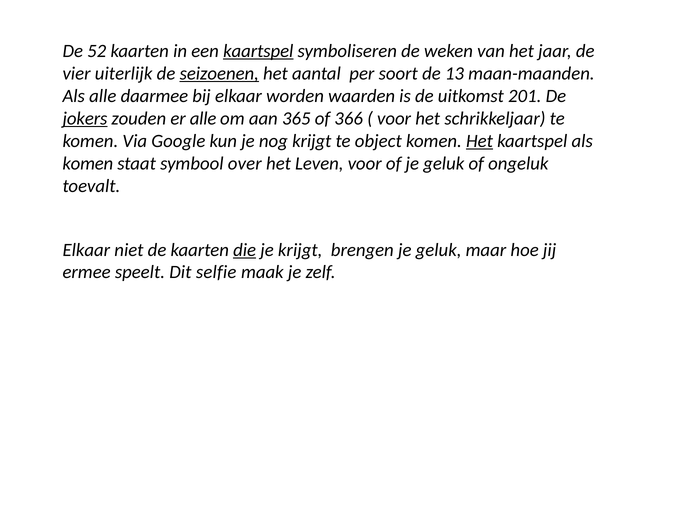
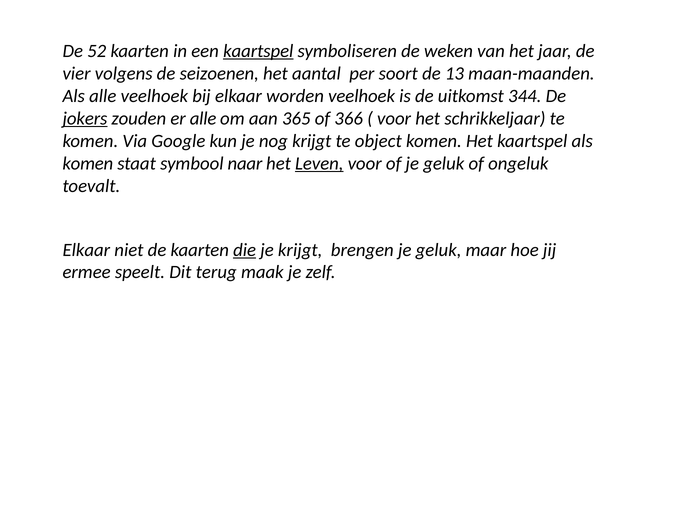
uiterlijk: uiterlijk -> volgens
seizoenen underline: present -> none
alle daarmee: daarmee -> veelhoek
worden waarden: waarden -> veelhoek
201: 201 -> 344
Het at (479, 141) underline: present -> none
over: over -> naar
Leven underline: none -> present
selfie: selfie -> terug
